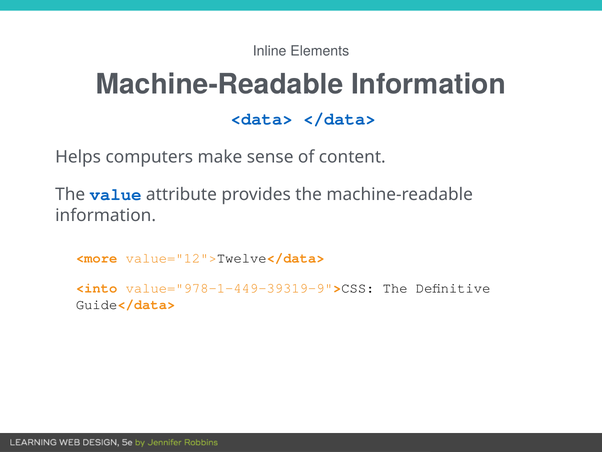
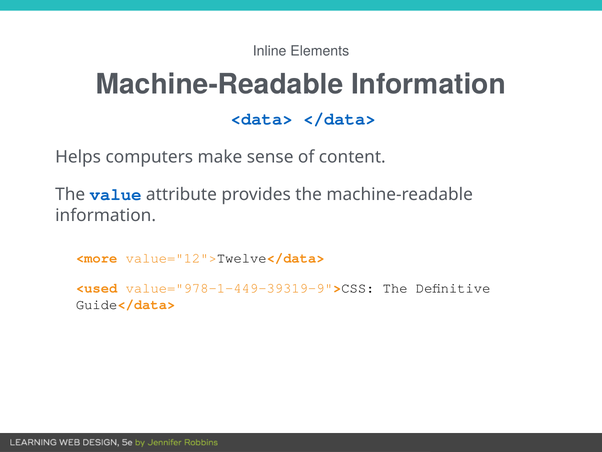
<into: <into -> <used
